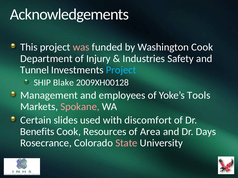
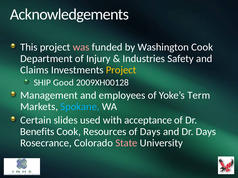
Tunnel: Tunnel -> Claims
Project at (121, 70) colour: light blue -> yellow
Blake: Blake -> Good
Tools: Tools -> Term
Spokane colour: pink -> light blue
discomfort: discomfort -> acceptance
of Area: Area -> Days
